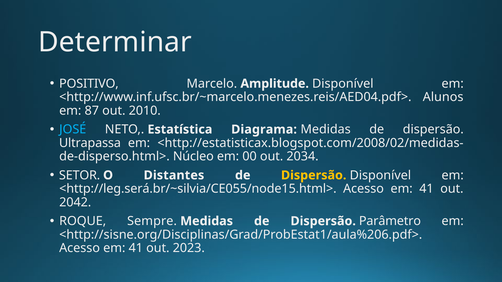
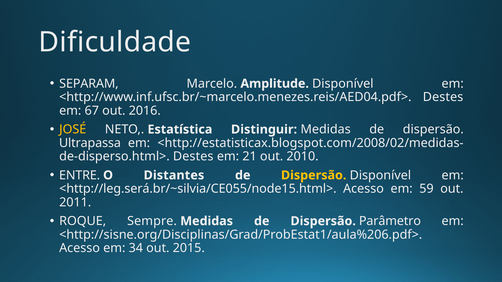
Determinar: Determinar -> Dificuldade
POSITIVO: POSITIVO -> SEPARAM
<http://www.inf.ufsc.br/~marcelo.menezes.reis/AED04.pdf> Alunos: Alunos -> Destes
87: 87 -> 67
2010: 2010 -> 2016
JOSÉ colour: light blue -> yellow
Diagrama: Diagrama -> Distinguir
Núcleo at (193, 157): Núcleo -> Destes
00: 00 -> 21
2034: 2034 -> 2010
SETOR: SETOR -> ENTRE
41 at (426, 189): 41 -> 59
2042: 2042 -> 2011
41 at (136, 248): 41 -> 34
2023: 2023 -> 2015
